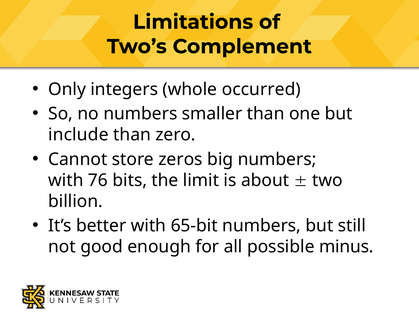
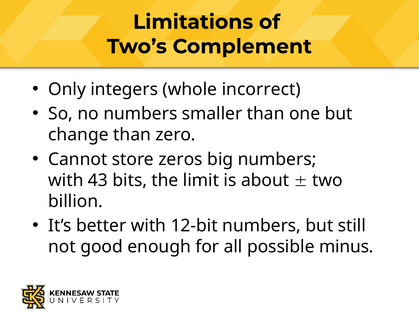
occurred: occurred -> incorrect
include: include -> change
76: 76 -> 43
65-bit: 65-bit -> 12-bit
